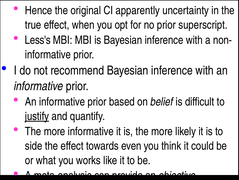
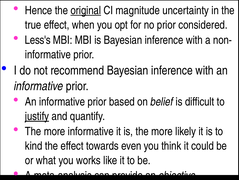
original underline: none -> present
CI apparently: apparently -> magnitude
superscript: superscript -> considered
side: side -> kind
